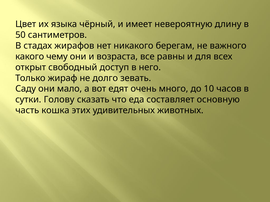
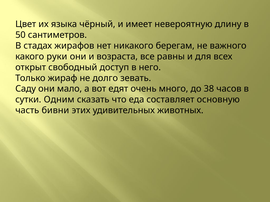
чему: чему -> руки
10: 10 -> 38
Голову: Голову -> Одним
кошка: кошка -> бивни
